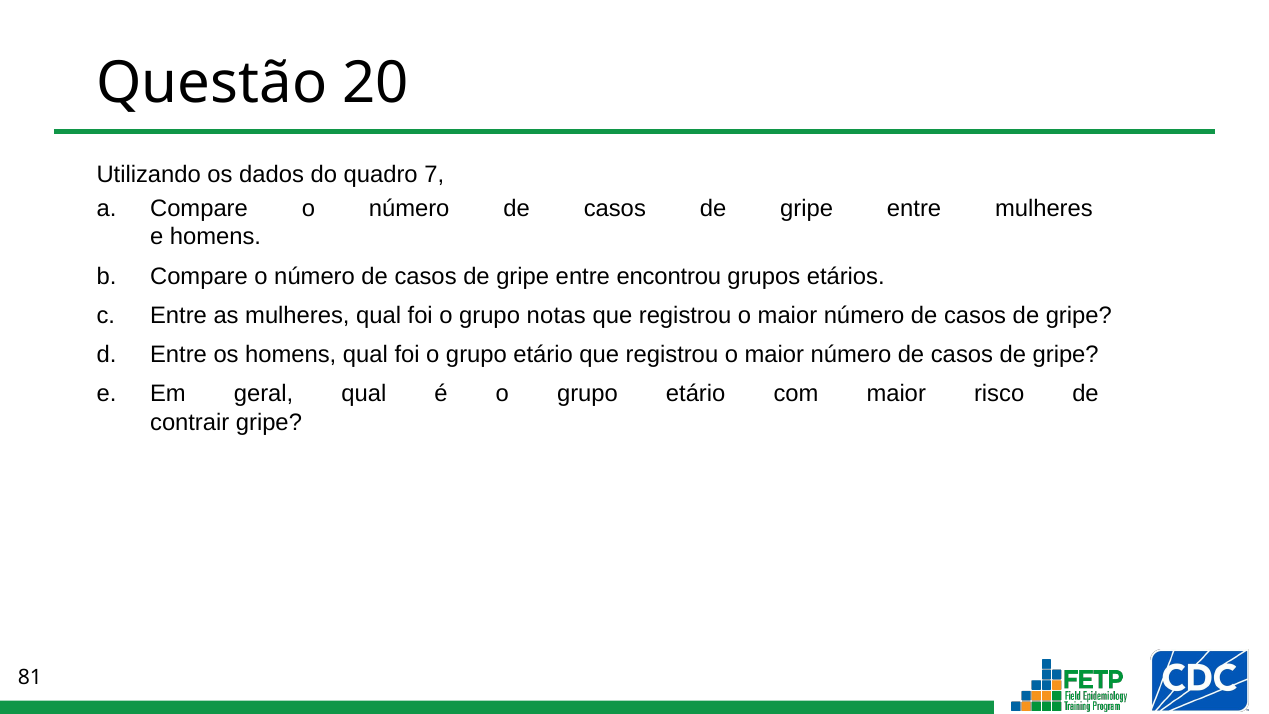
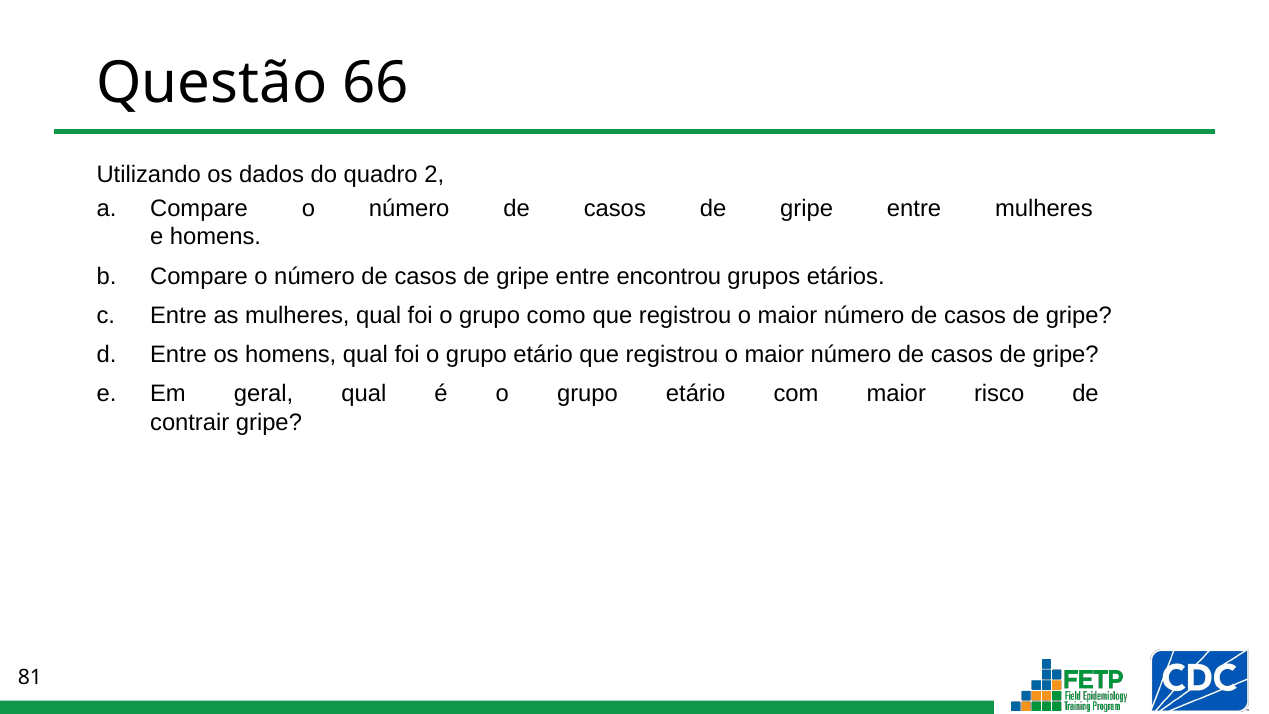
20: 20 -> 66
7: 7 -> 2
notas: notas -> como
